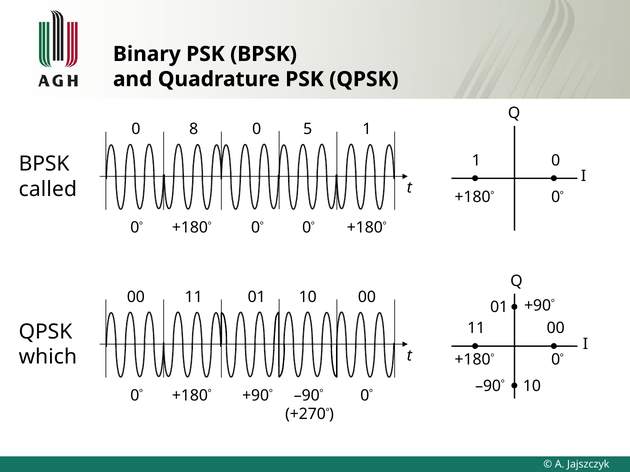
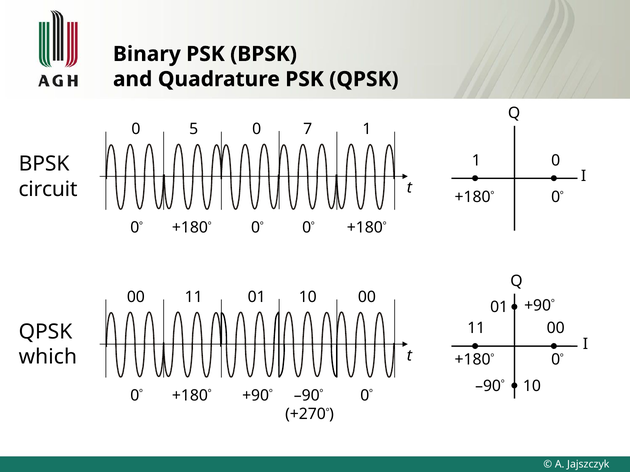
8: 8 -> 5
5: 5 -> 7
called: called -> circuit
